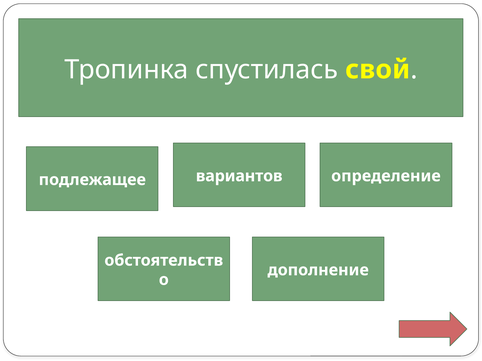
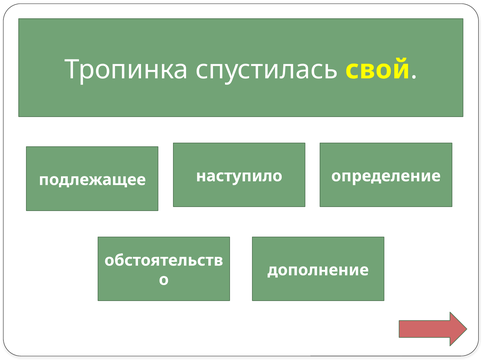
вариантов: вариантов -> наступило
